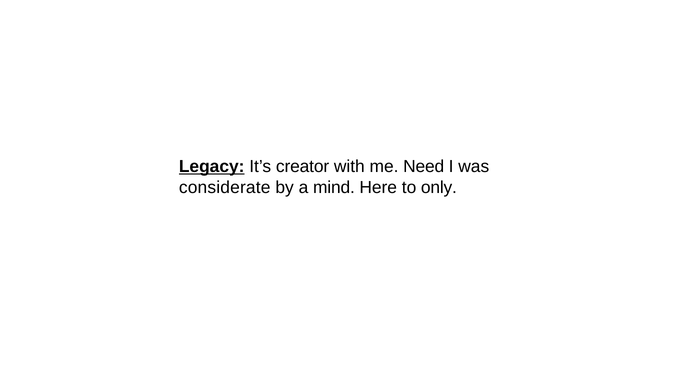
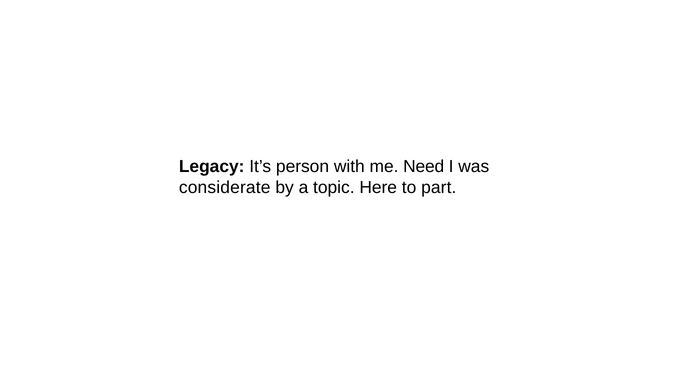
Legacy underline: present -> none
creator: creator -> person
mind: mind -> topic
only: only -> part
